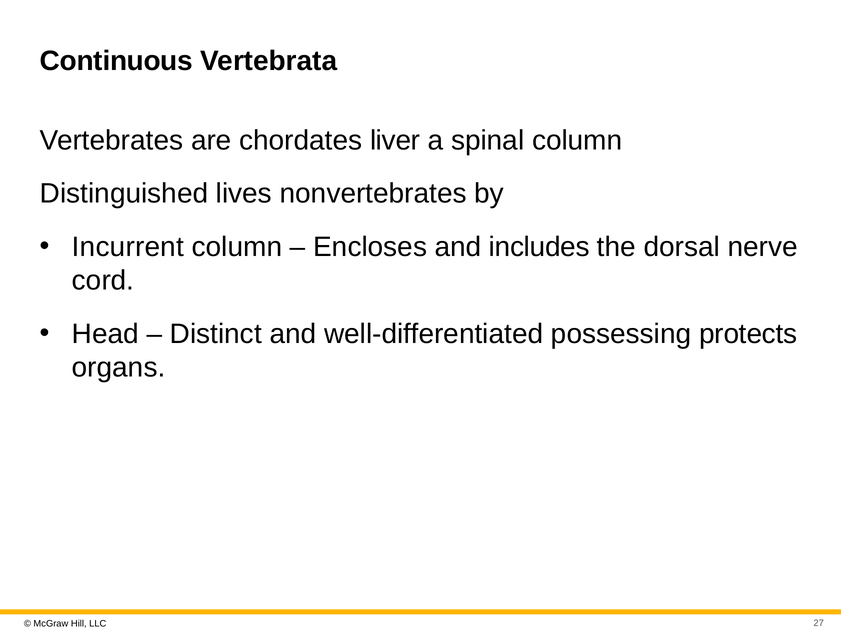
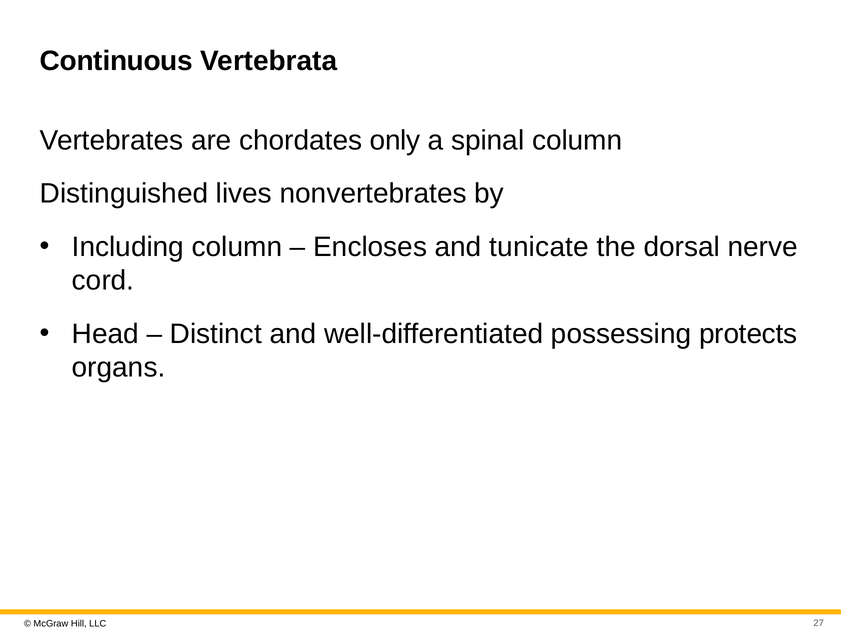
liver: liver -> only
Incurrent: Incurrent -> Including
includes: includes -> tunicate
